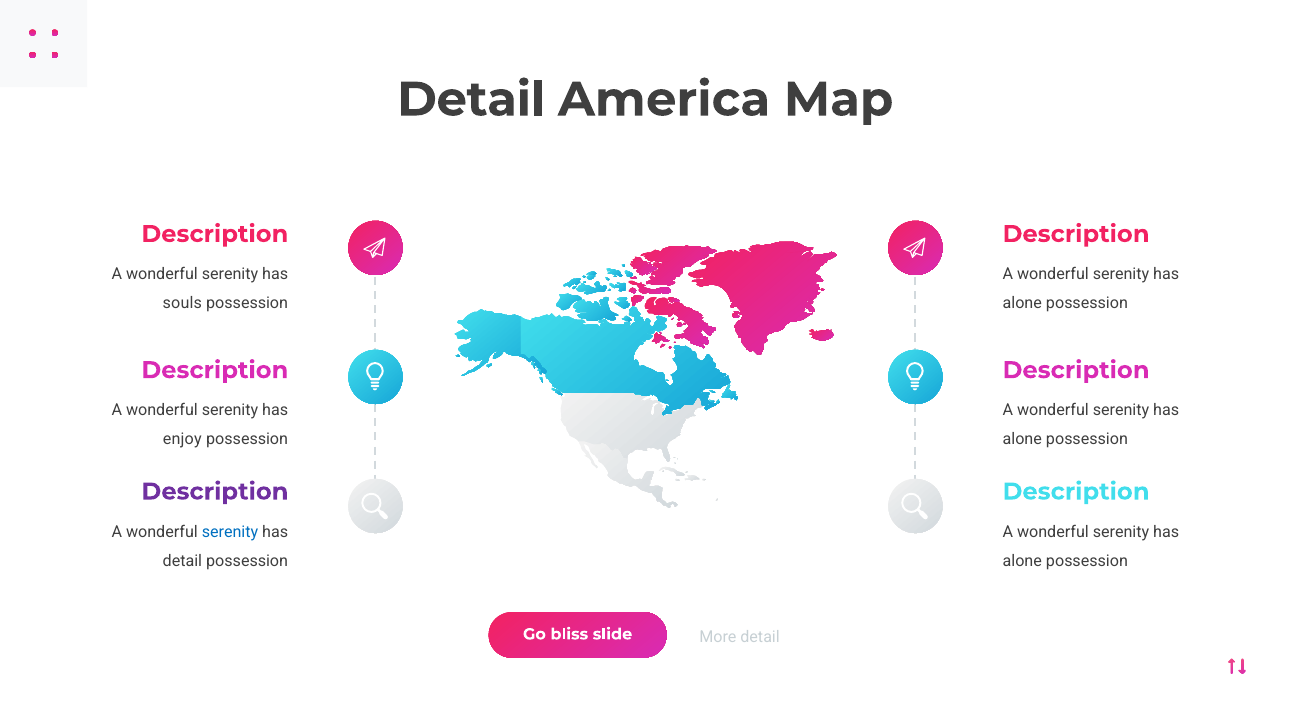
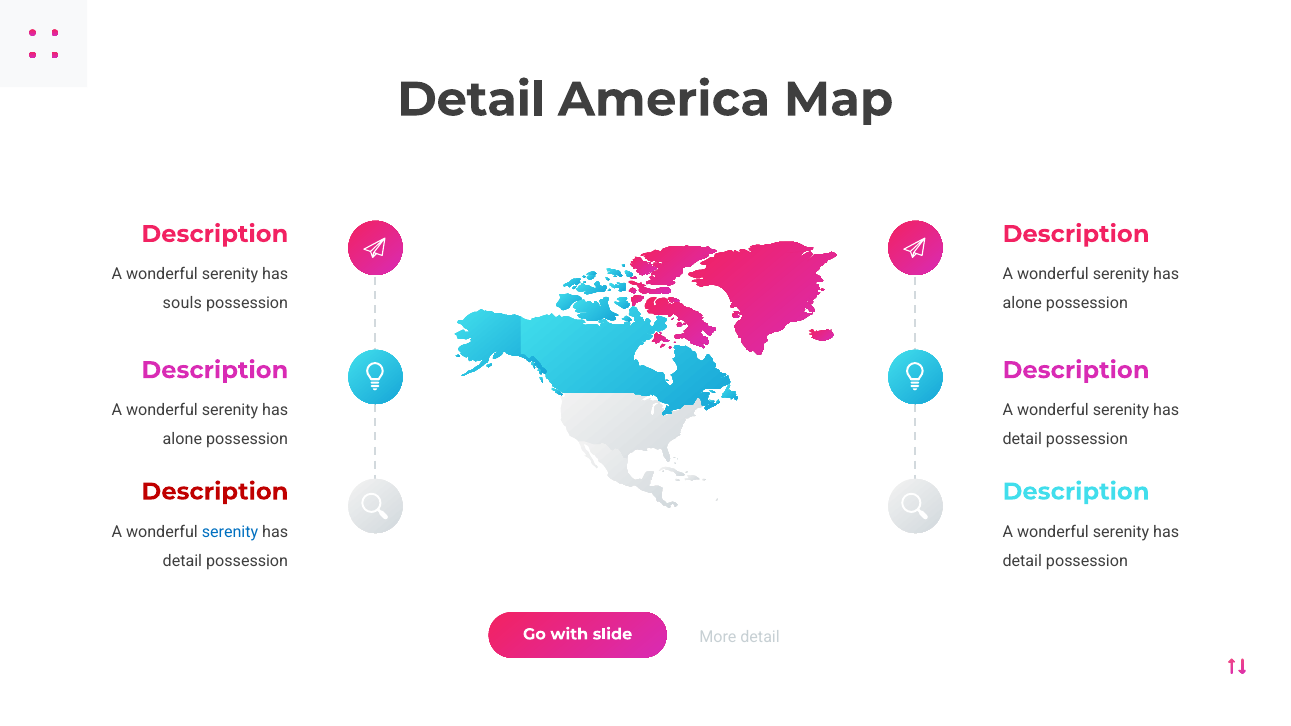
enjoy at (182, 440): enjoy -> alone
alone at (1022, 440): alone -> detail
Description at (215, 492) colour: purple -> red
alone at (1022, 561): alone -> detail
bliss: bliss -> with
